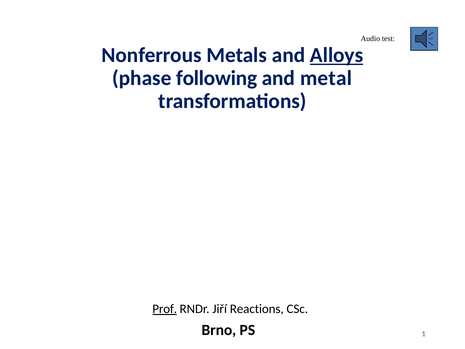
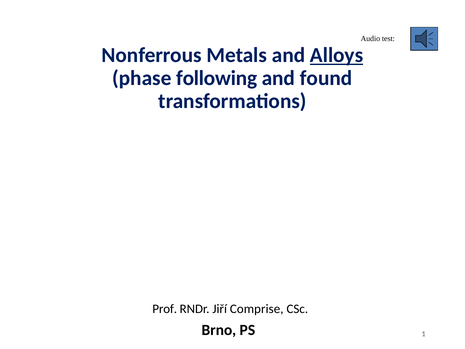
metal: metal -> found
Prof underline: present -> none
Reactions: Reactions -> Comprise
